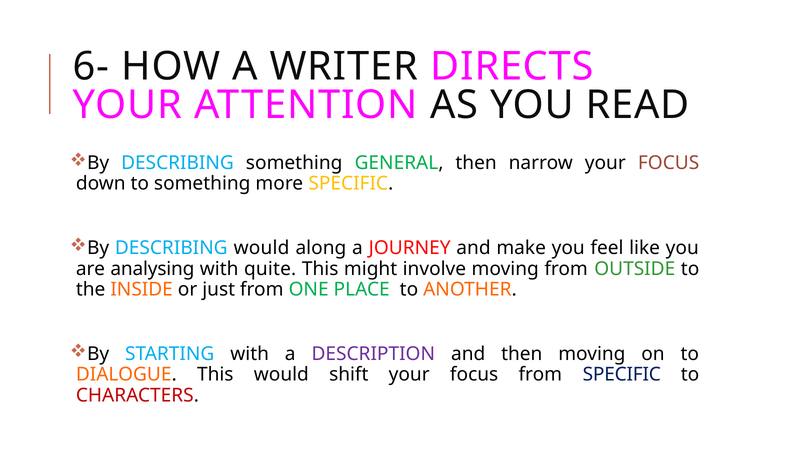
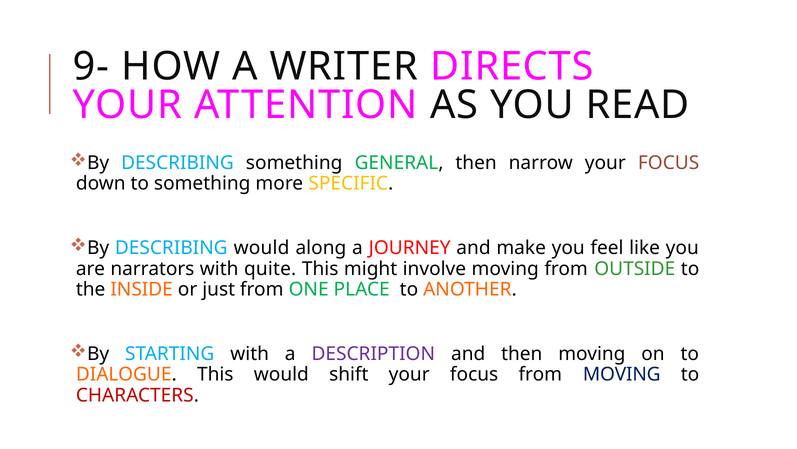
6-: 6- -> 9-
analysing: analysing -> narrators
from SPECIFIC: SPECIFIC -> MOVING
